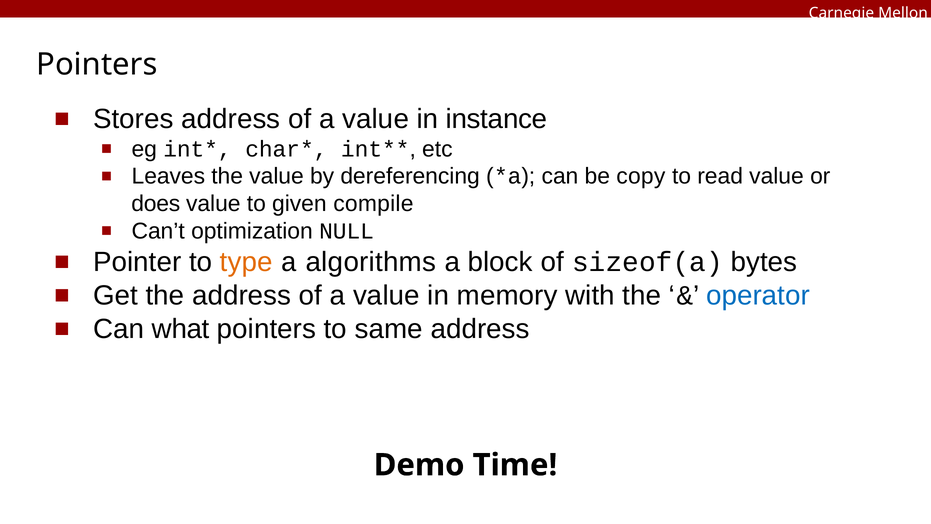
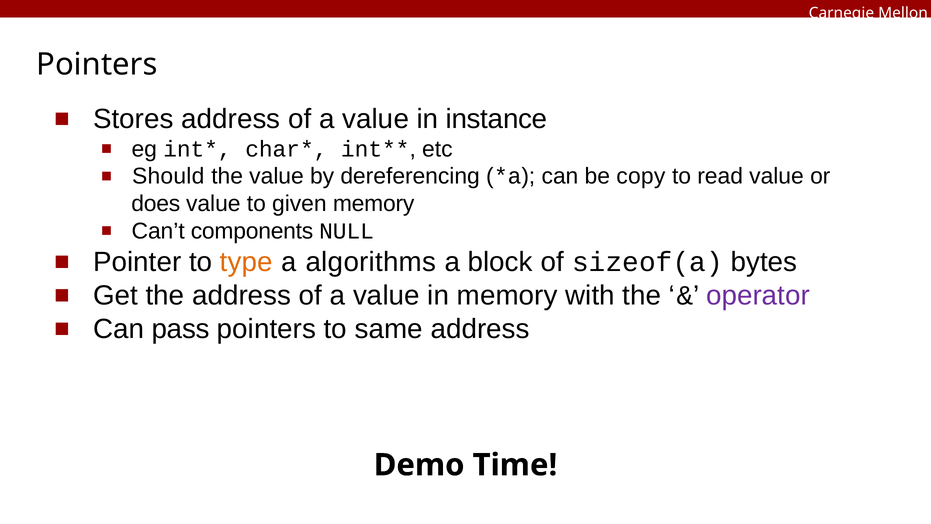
Leaves: Leaves -> Should
given compile: compile -> memory
optimization: optimization -> components
operator colour: blue -> purple
what: what -> pass
